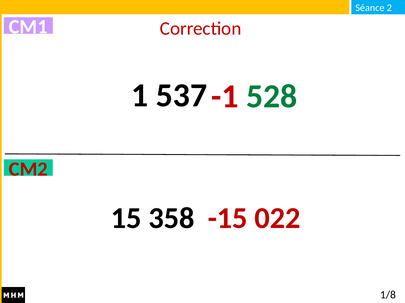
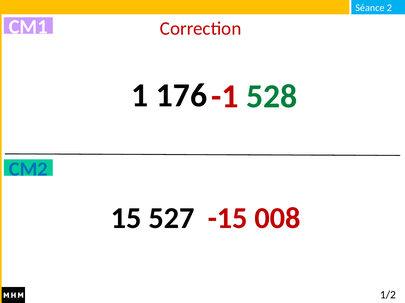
537: 537 -> 176
CM2 colour: red -> blue
358: 358 -> 527
022: 022 -> 008
1/8: 1/8 -> 1/2
